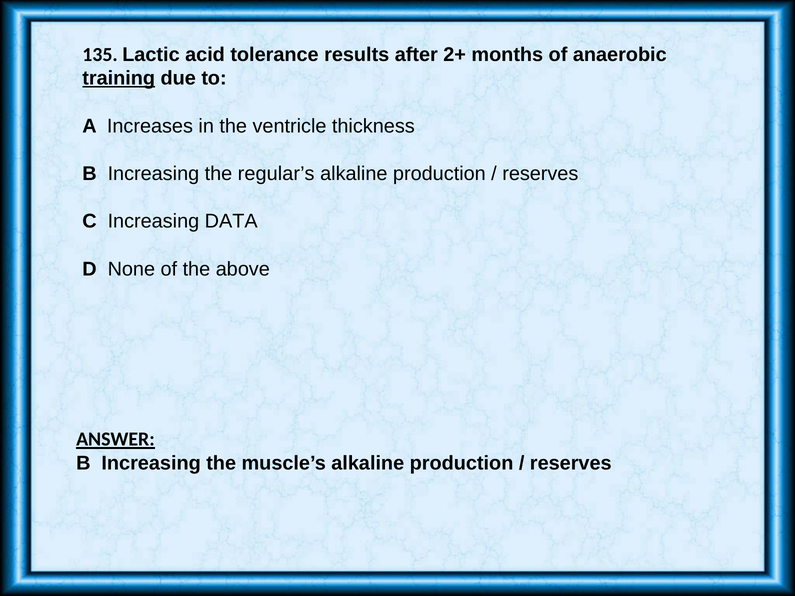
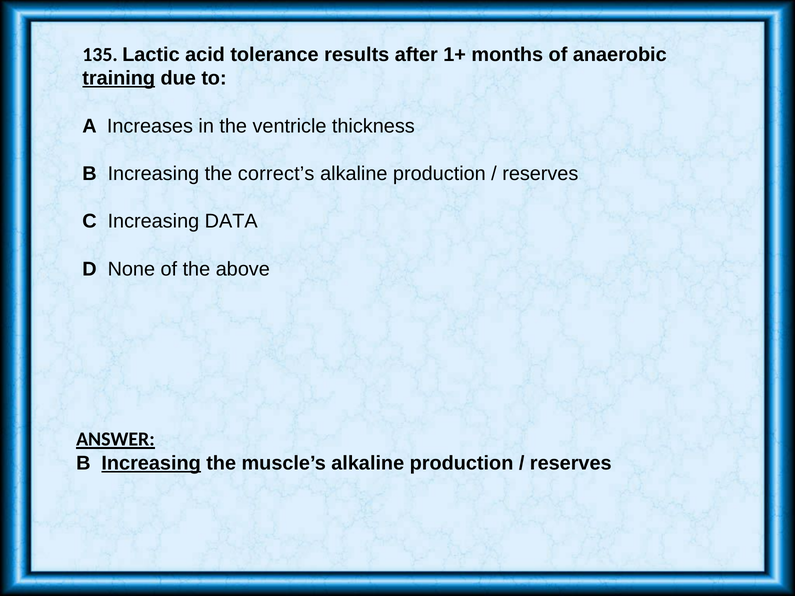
2+: 2+ -> 1+
regular’s: regular’s -> correct’s
Increasing at (151, 463) underline: none -> present
